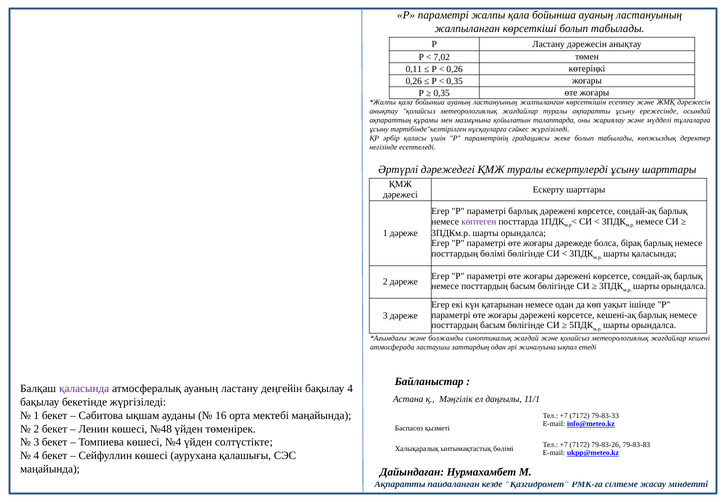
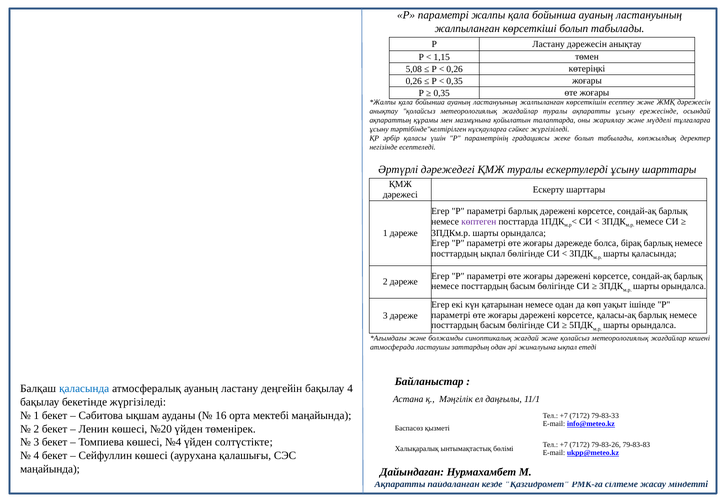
7,02: 7,02 -> 1,15
0,11: 0,11 -> 5,08
посттардың бөлімі: бөлімі -> ықпал
кешені-ақ: кешені-ақ -> қаласы-ақ
қаласында at (84, 389) colour: purple -> blue
№48: №48 -> №20
